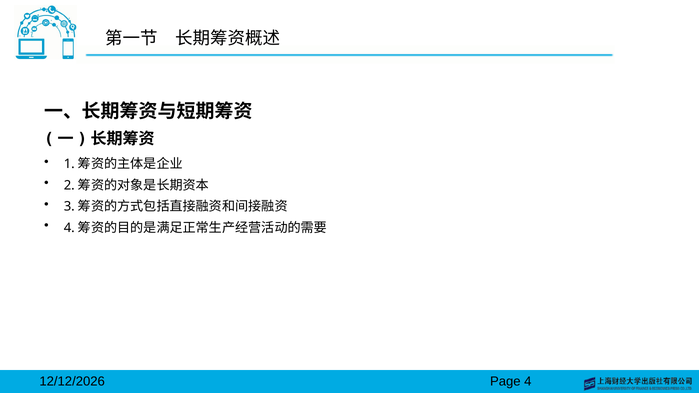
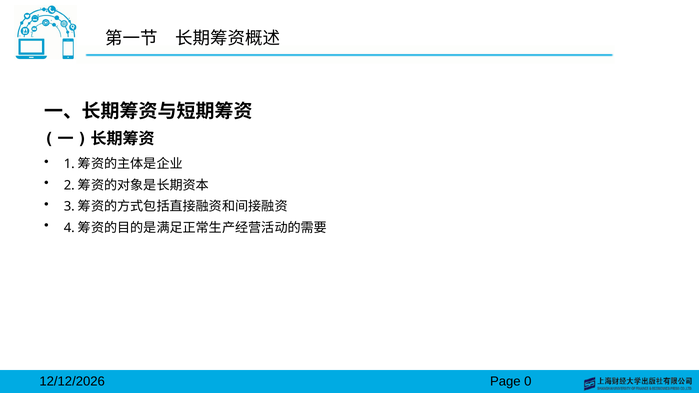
4: 4 -> 0
